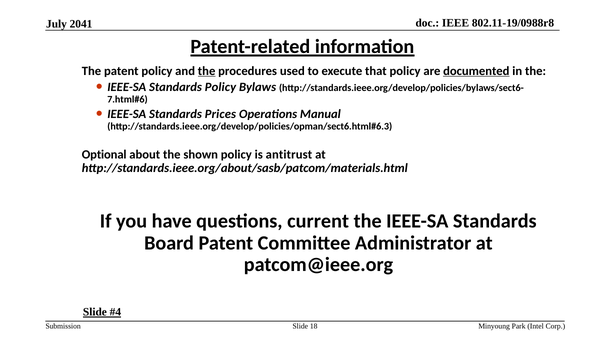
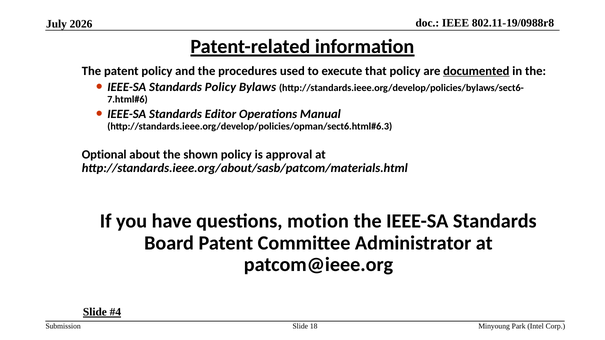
2041: 2041 -> 2026
the at (207, 71) underline: present -> none
Prices: Prices -> Editor
antitrust: antitrust -> approval
current: current -> motion
